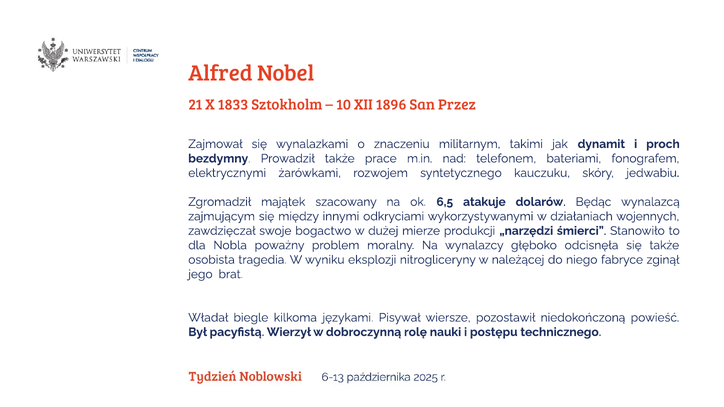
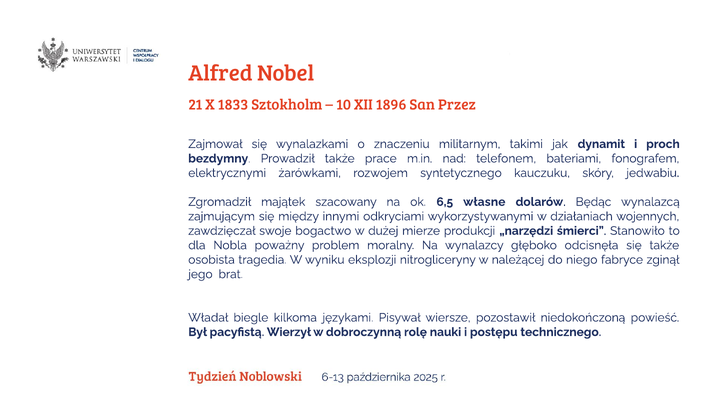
atakuje: atakuje -> własne
